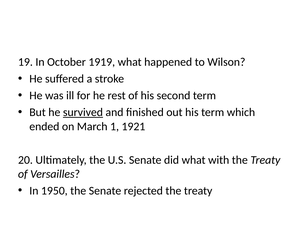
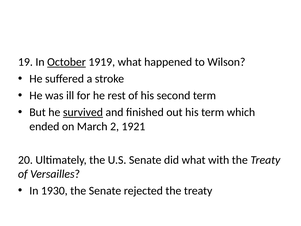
October underline: none -> present
1: 1 -> 2
1950: 1950 -> 1930
